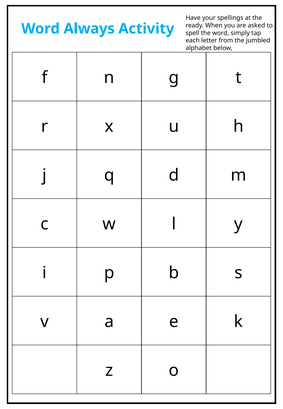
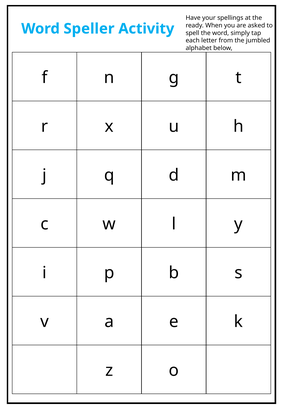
Always: Always -> Speller
